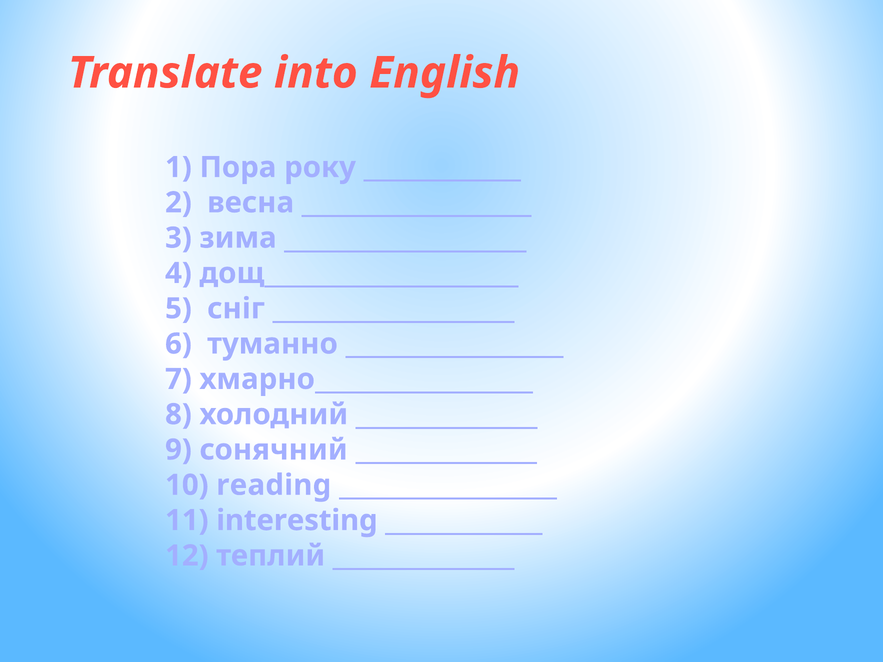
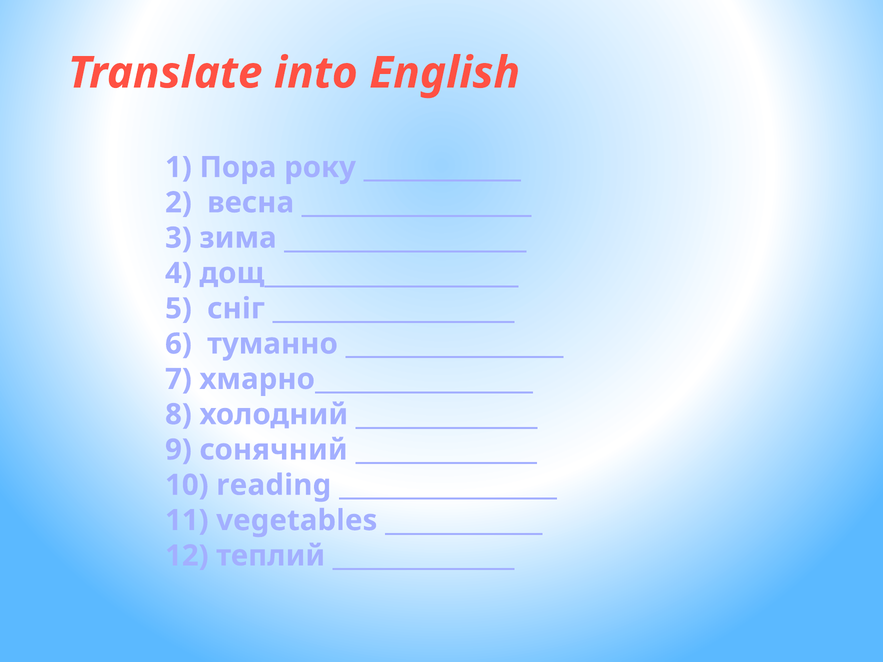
interesting: interesting -> vegetables
